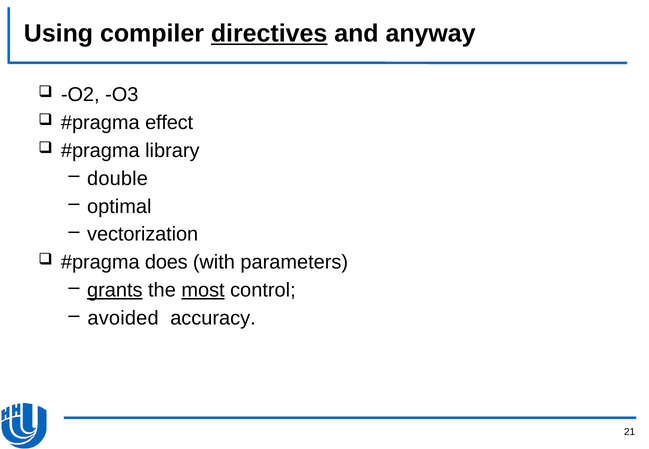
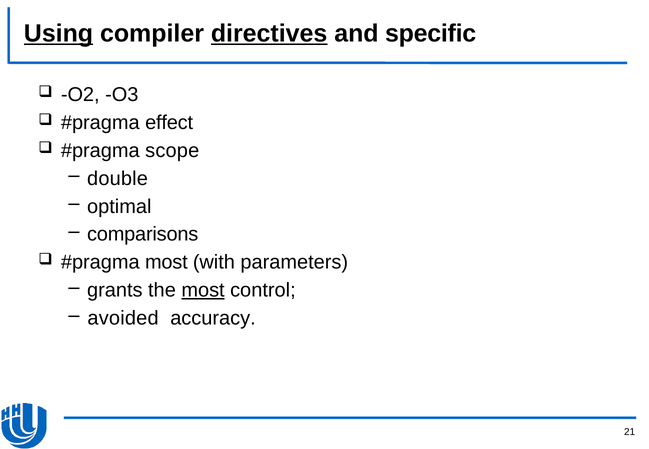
Using underline: none -> present
anyway: anyway -> specific
library: library -> scope
vectorization: vectorization -> comparisons
does at (166, 262): does -> most
grants underline: present -> none
